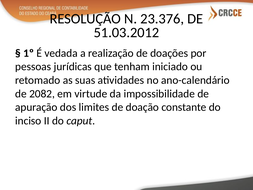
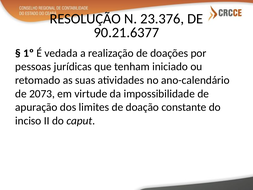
51.03.2012: 51.03.2012 -> 90.21.6377
2082: 2082 -> 2073
